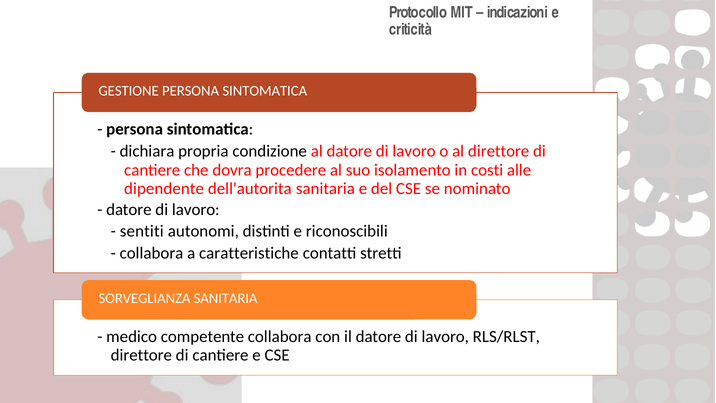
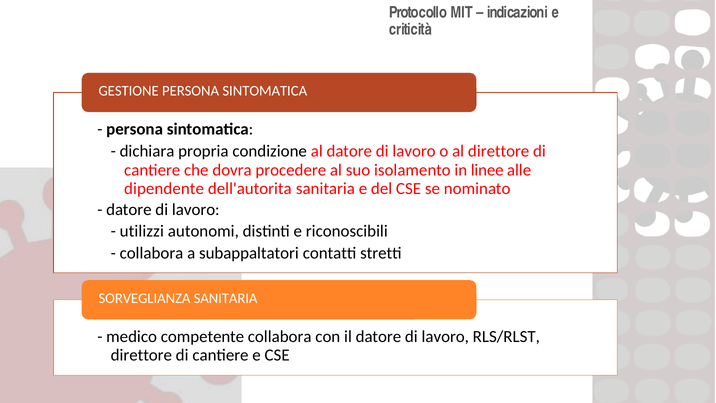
costi: costi -> linee
sentiti: sentiti -> utilizzi
caratteristiche: caratteristiche -> subappaltatori
